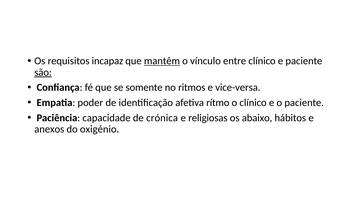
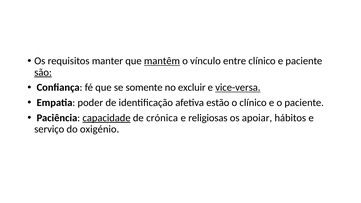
incapaz: incapaz -> manter
ritmos: ritmos -> excluir
vice-versa underline: none -> present
rítmo: rítmo -> estão
capacidade underline: none -> present
abaixo: abaixo -> apoiar
anexos: anexos -> serviço
